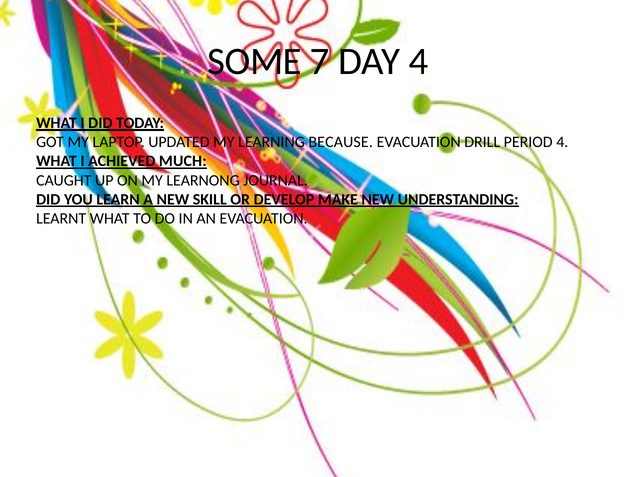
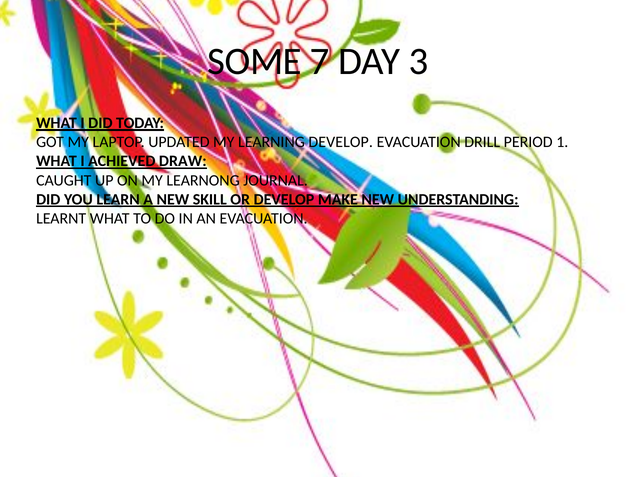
DAY 4: 4 -> 3
LEARNING BECAUSE: BECAUSE -> DEVELOP
PERIOD 4: 4 -> 1
MUCH: MUCH -> DRAW
